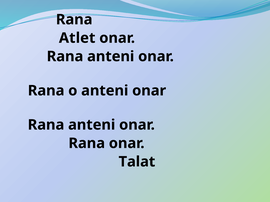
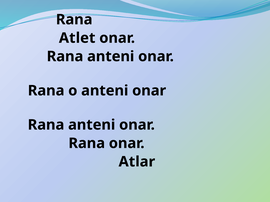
Talat: Talat -> Atlar
